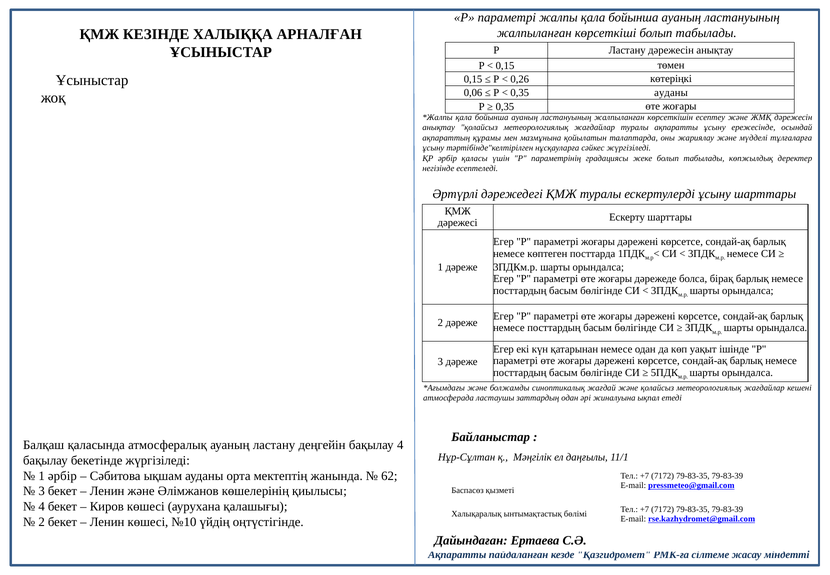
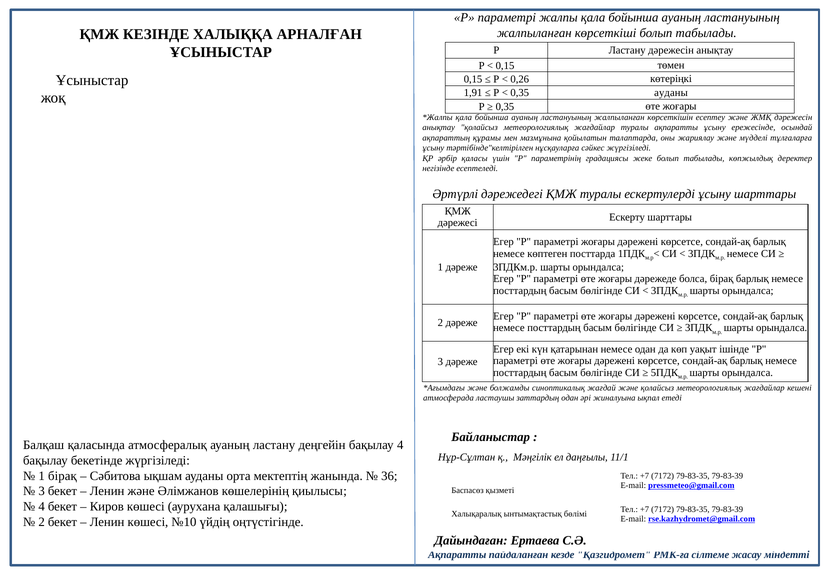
0,06: 0,06 -> 1,91
1 әрбір: әрбір -> бірақ
62: 62 -> 36
